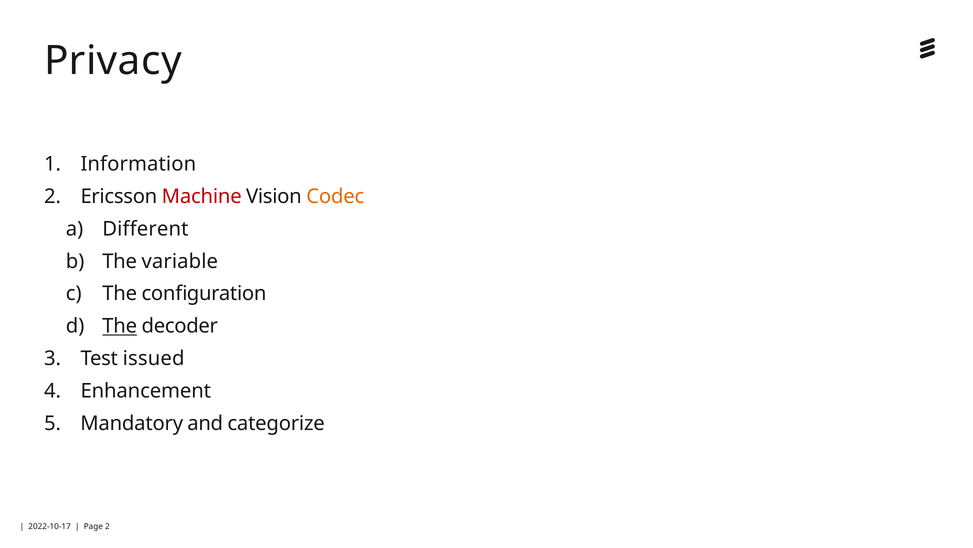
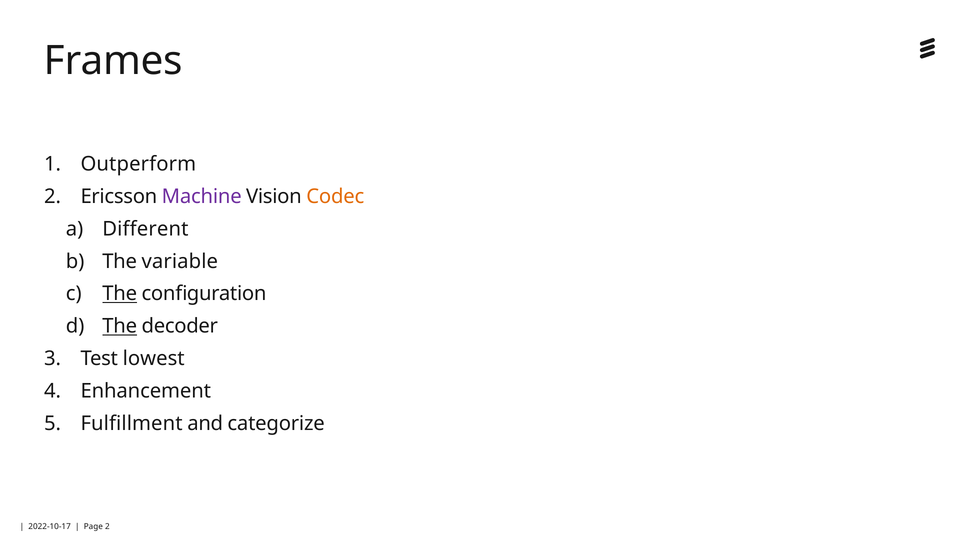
Privacy: Privacy -> Frames
Information: Information -> Outperform
Machine colour: red -> purple
The at (120, 293) underline: none -> present
issued: issued -> lowest
Mandatory: Mandatory -> Fulfillment
